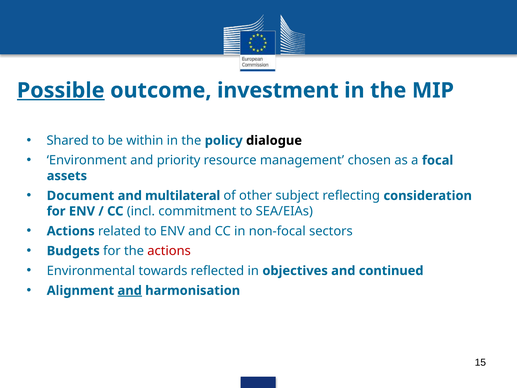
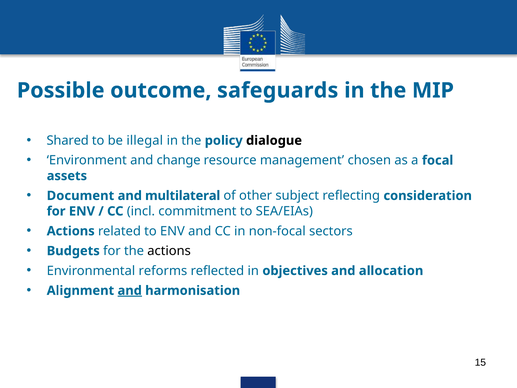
Possible underline: present -> none
investment: investment -> safeguards
within: within -> illegal
priority: priority -> change
actions at (169, 251) colour: red -> black
towards: towards -> reforms
continued: continued -> allocation
